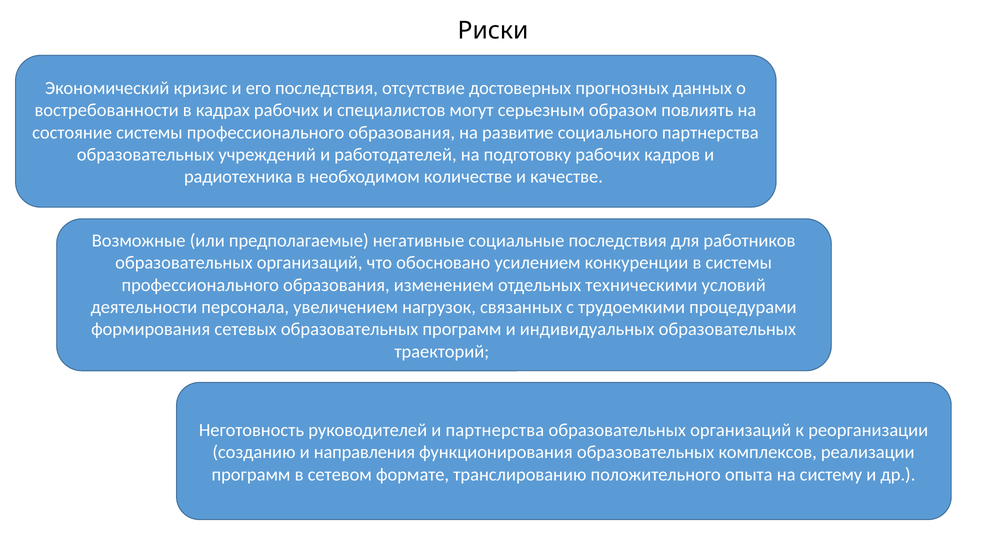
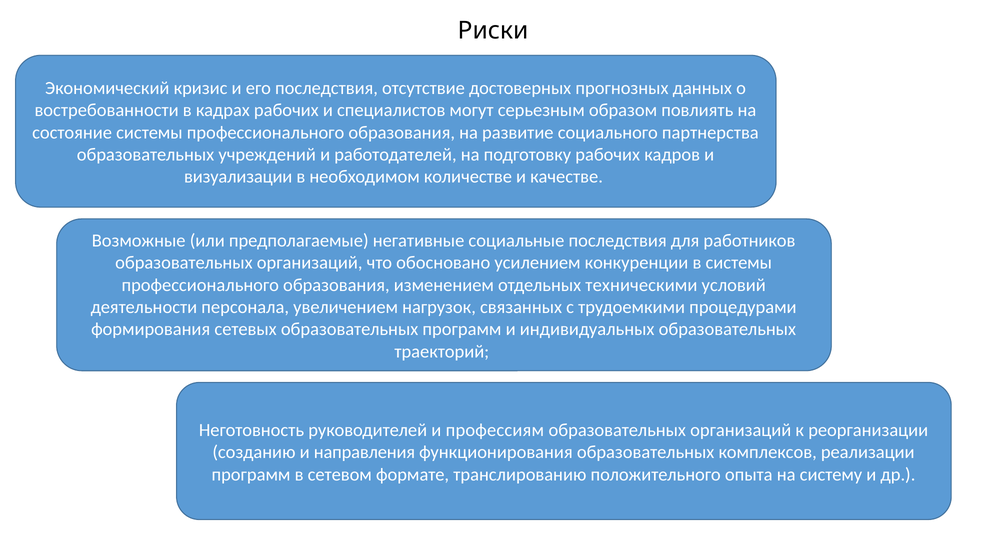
радиотехника: радиотехника -> визуализации
и партнерства: партнерства -> профессиям
